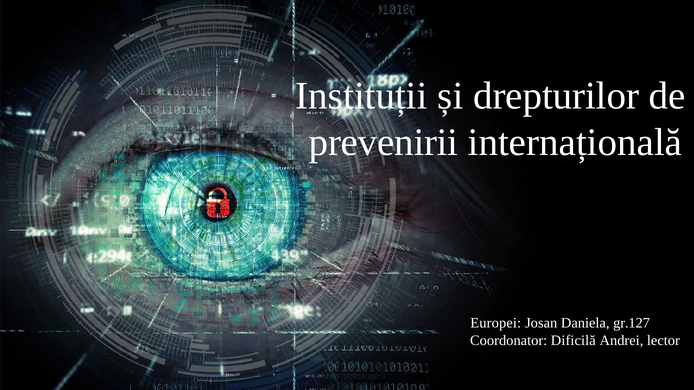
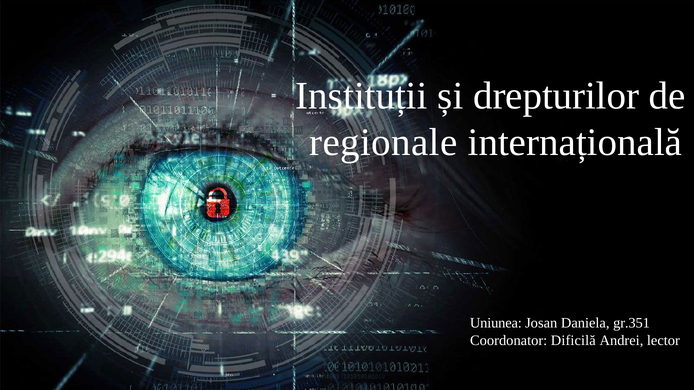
prevenirii: prevenirii -> regionale
Europei: Europei -> Uniunea
gr.127: gr.127 -> gr.351
